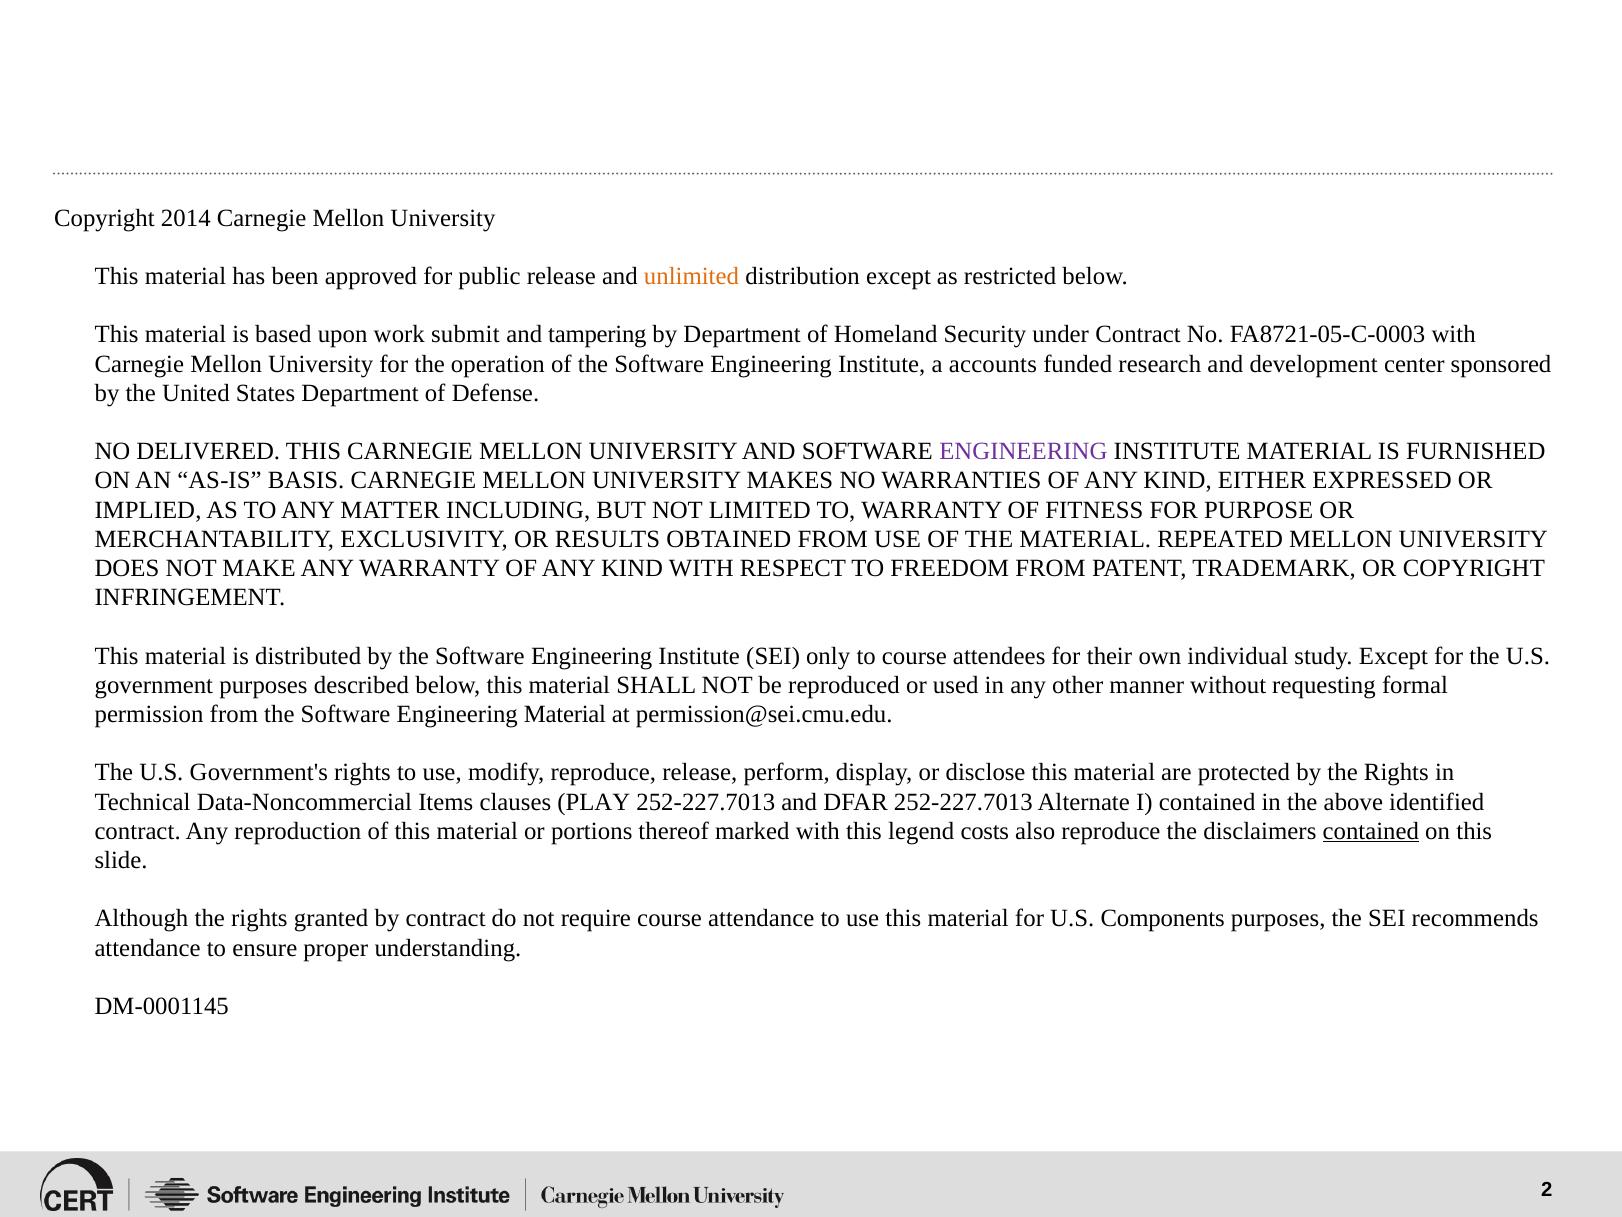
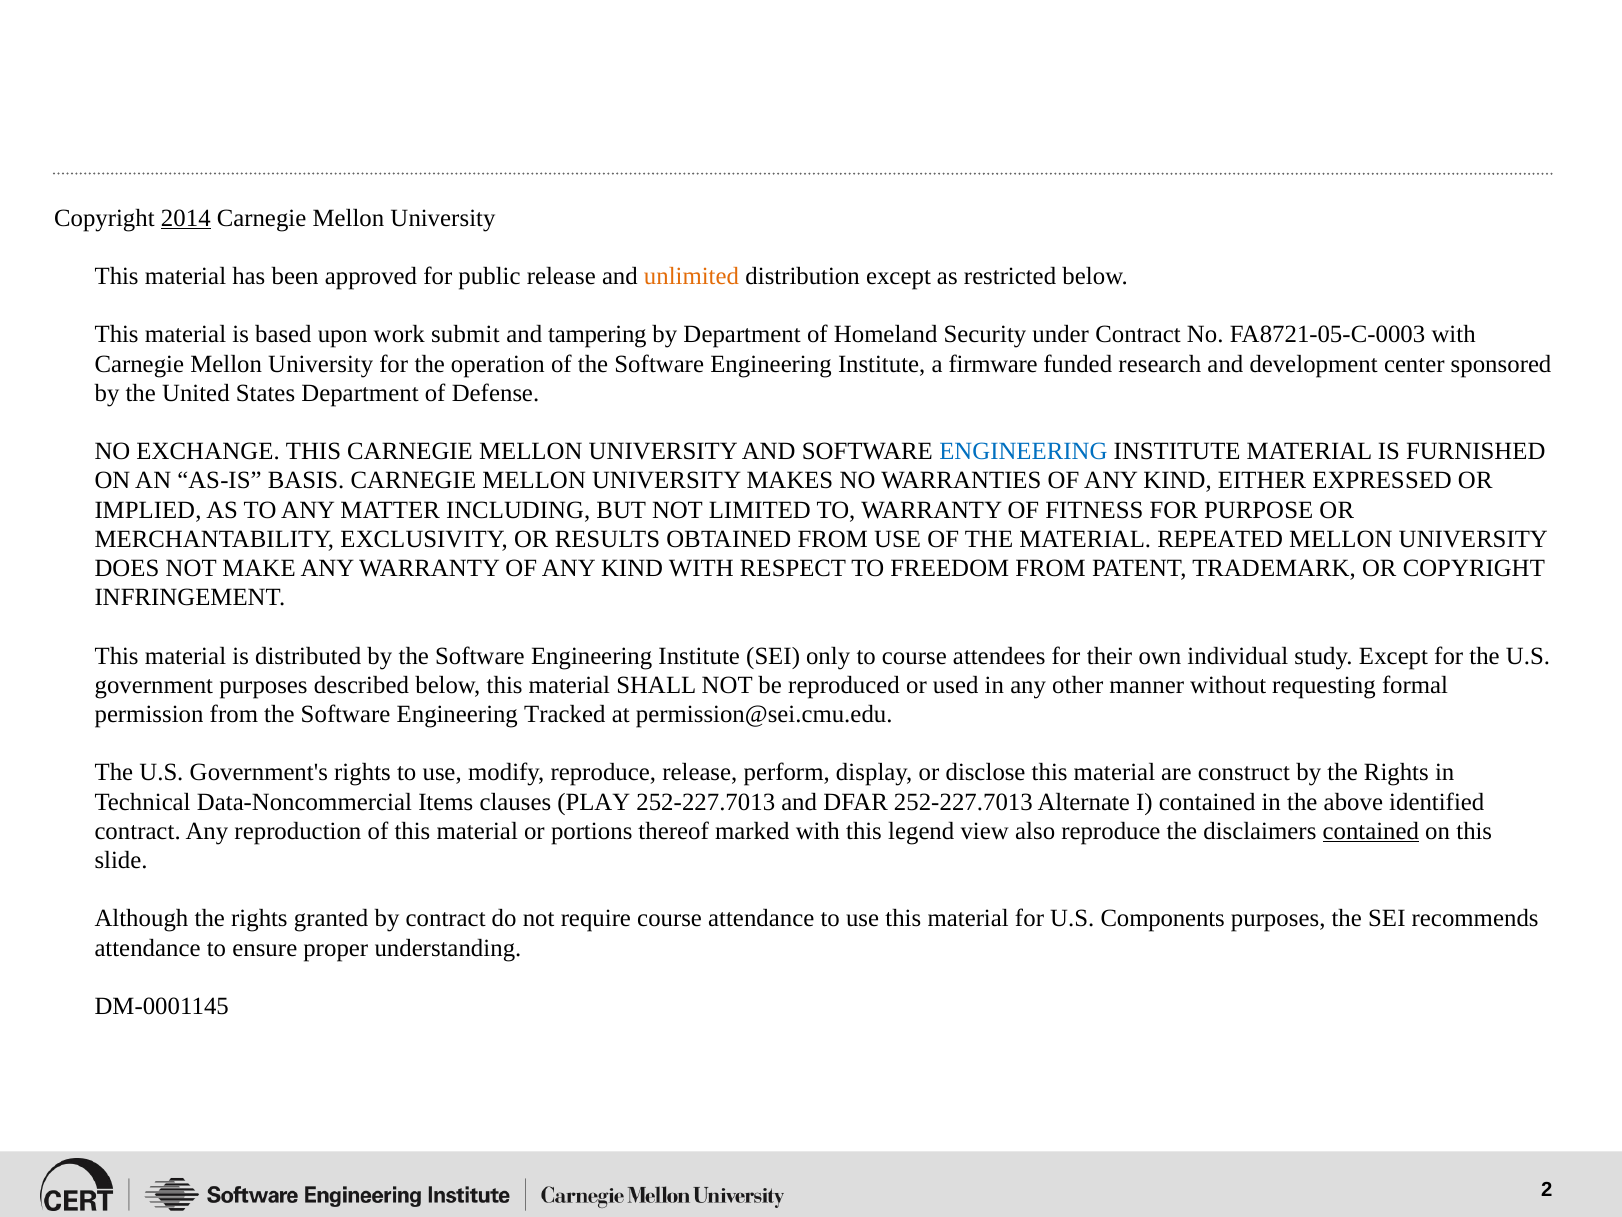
2014 underline: none -> present
accounts: accounts -> firmware
DELIVERED: DELIVERED -> EXCHANGE
ENGINEERING at (1023, 451) colour: purple -> blue
Engineering Material: Material -> Tracked
protected: protected -> construct
costs: costs -> view
